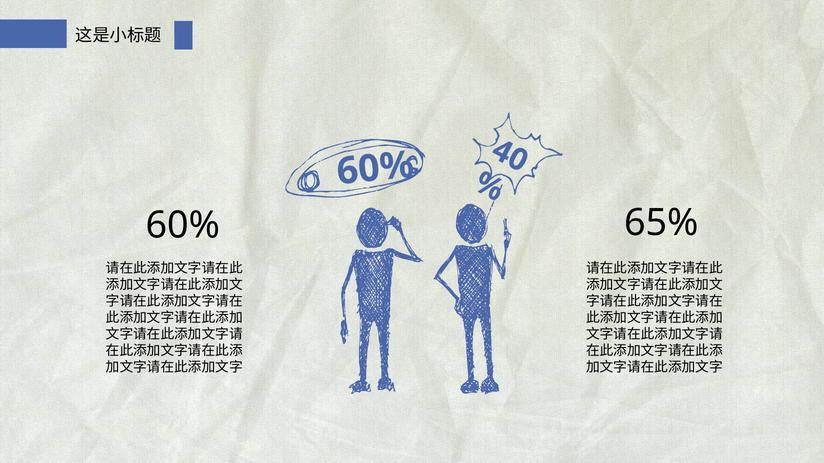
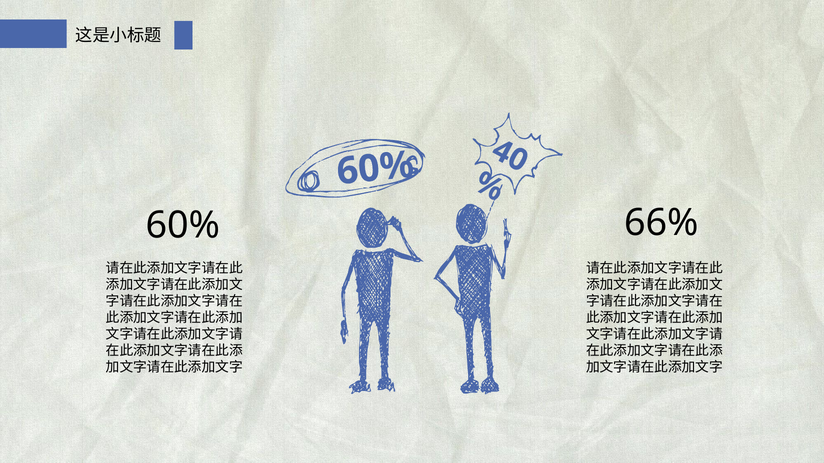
65%: 65% -> 66%
